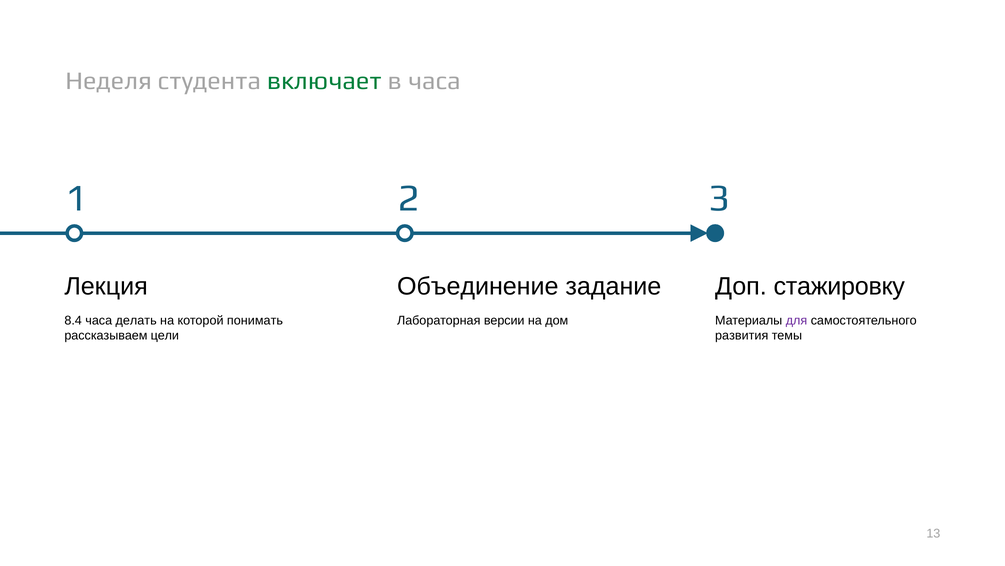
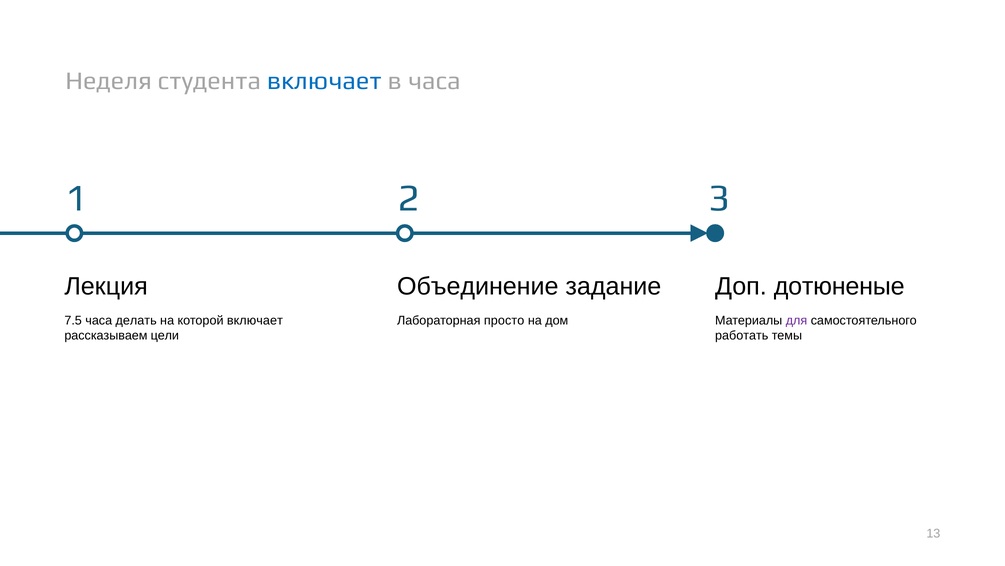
включает at (324, 81) colour: green -> blue
стажировку: стажировку -> дотюненые
8.4: 8.4 -> 7.5
которой понимать: понимать -> включает
версии: версии -> просто
развития: развития -> работать
